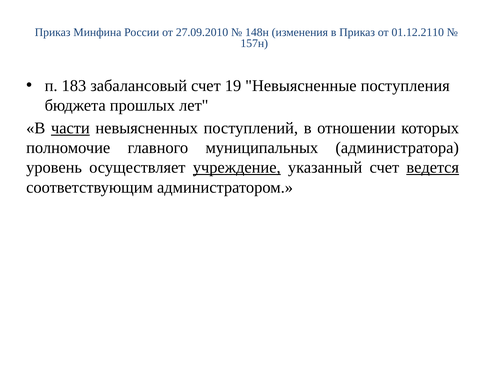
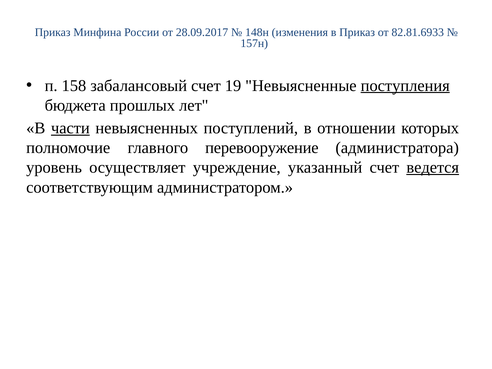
27.09.2010: 27.09.2010 -> 28.09.2017
01.12.2110: 01.12.2110 -> 82.81.6933
183: 183 -> 158
поступления underline: none -> present
муниципальных: муниципальных -> перевооружение
учреждение underline: present -> none
